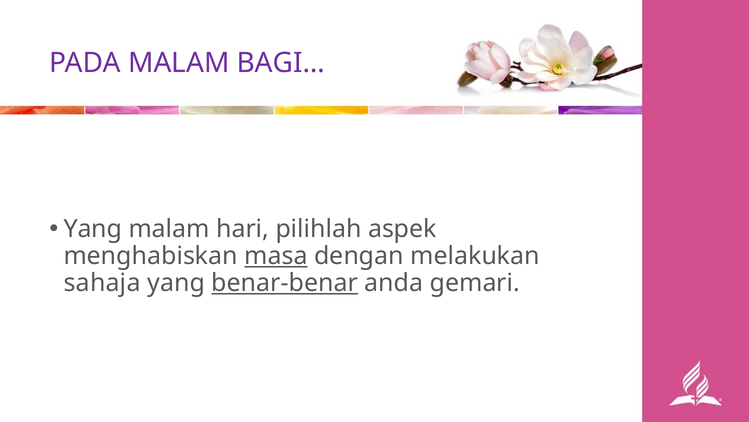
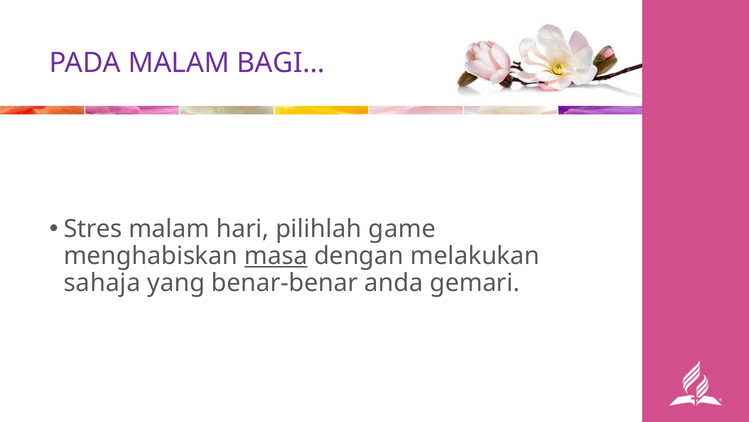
Yang at (93, 229): Yang -> Stres
aspek: aspek -> game
benar-benar underline: present -> none
